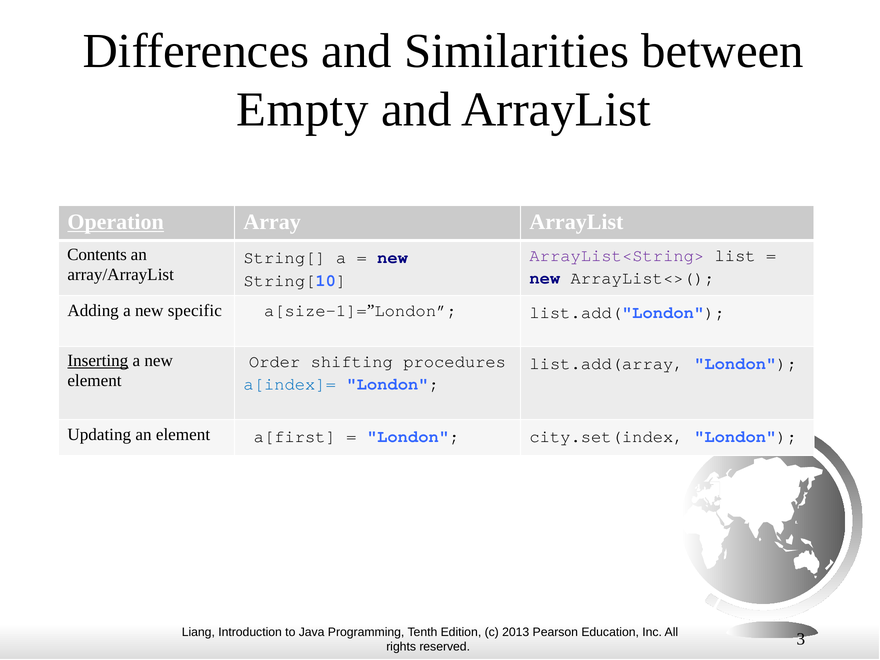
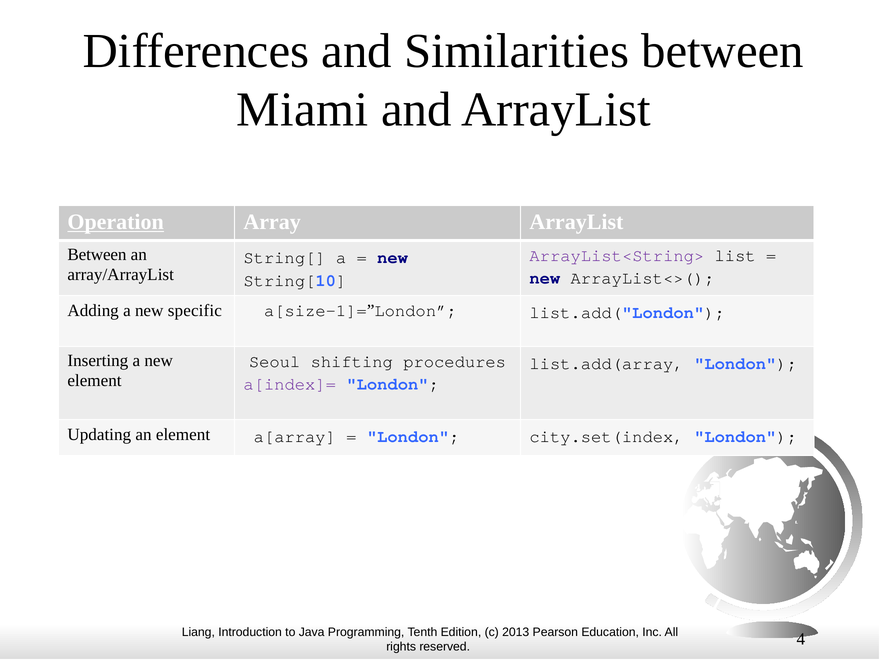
Empty: Empty -> Miami
Contents at (97, 254): Contents -> Between
Inserting underline: present -> none
Order: Order -> Seoul
a[index]= colour: blue -> purple
a[first: a[first -> a[array
3: 3 -> 4
